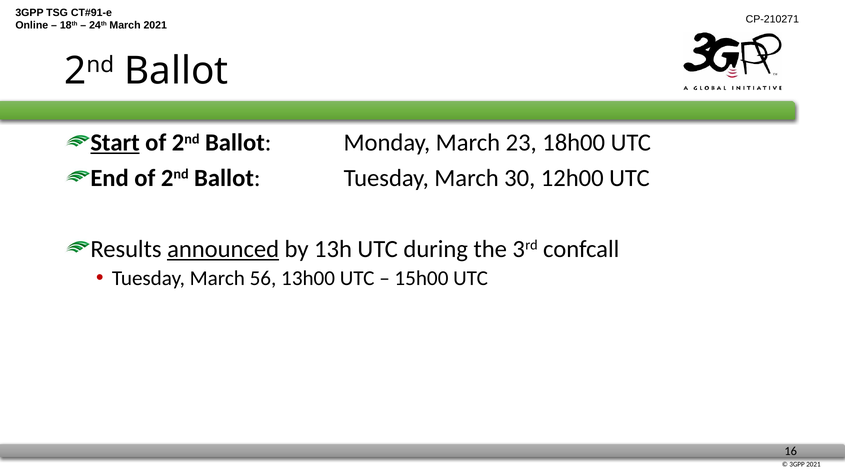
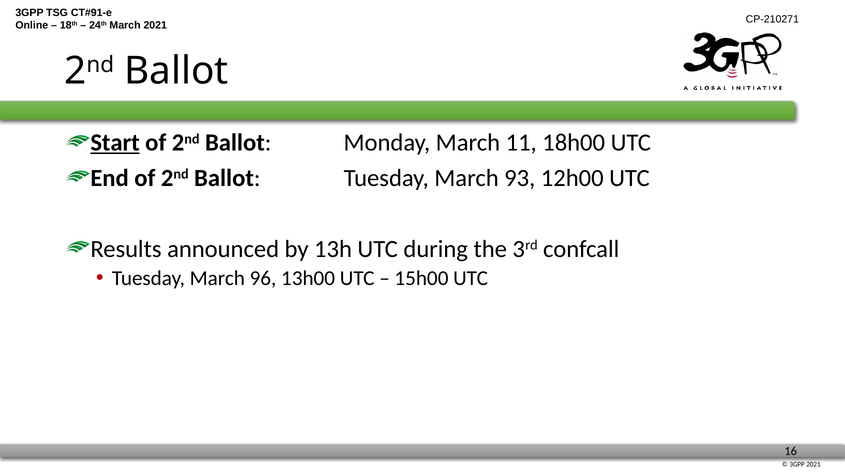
23: 23 -> 11
30: 30 -> 93
announced underline: present -> none
56: 56 -> 96
